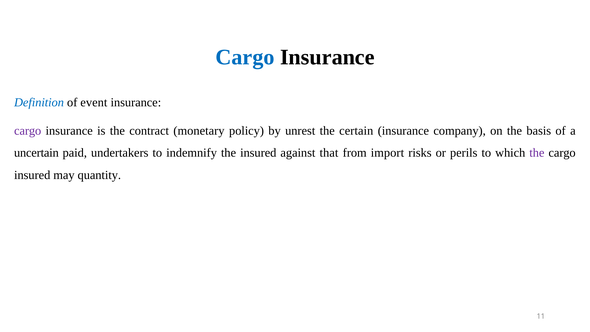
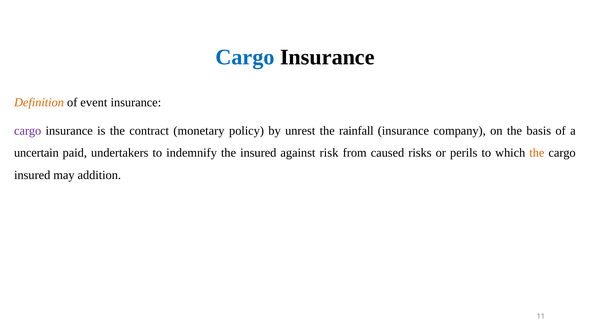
Definition colour: blue -> orange
certain: certain -> rainfall
that: that -> risk
import: import -> caused
the at (537, 153) colour: purple -> orange
quantity: quantity -> addition
